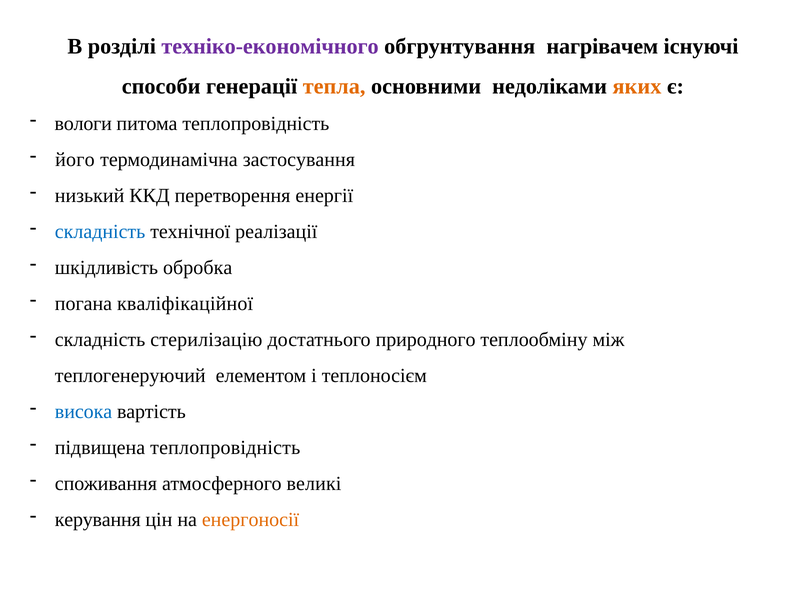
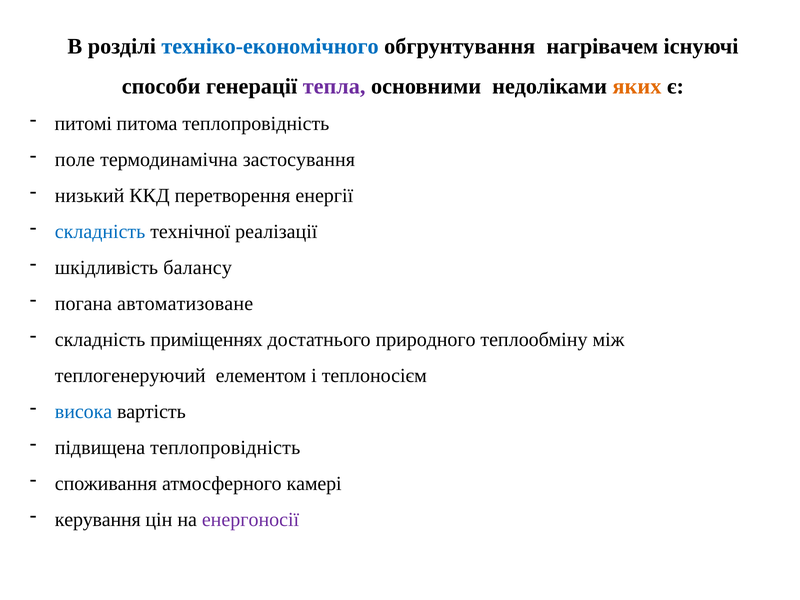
техніко-економічного colour: purple -> blue
тепла colour: orange -> purple
вологи: вологи -> питомі
його: його -> поле
обробка: обробка -> балансу
кваліфікаційної: кваліфікаційної -> автоматизоване
стерилізацію: стерилізацію -> приміщеннях
великі: великі -> камері
енергоносії colour: orange -> purple
